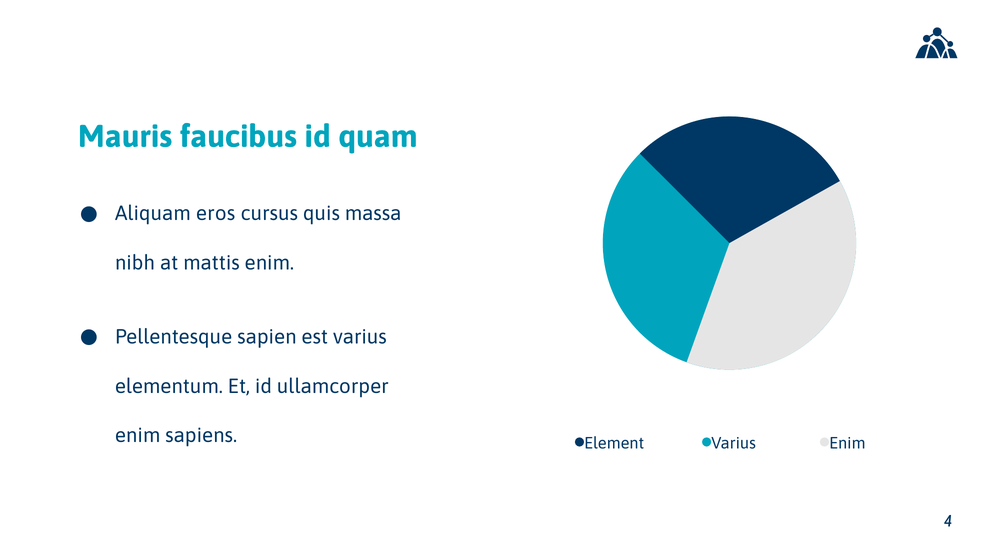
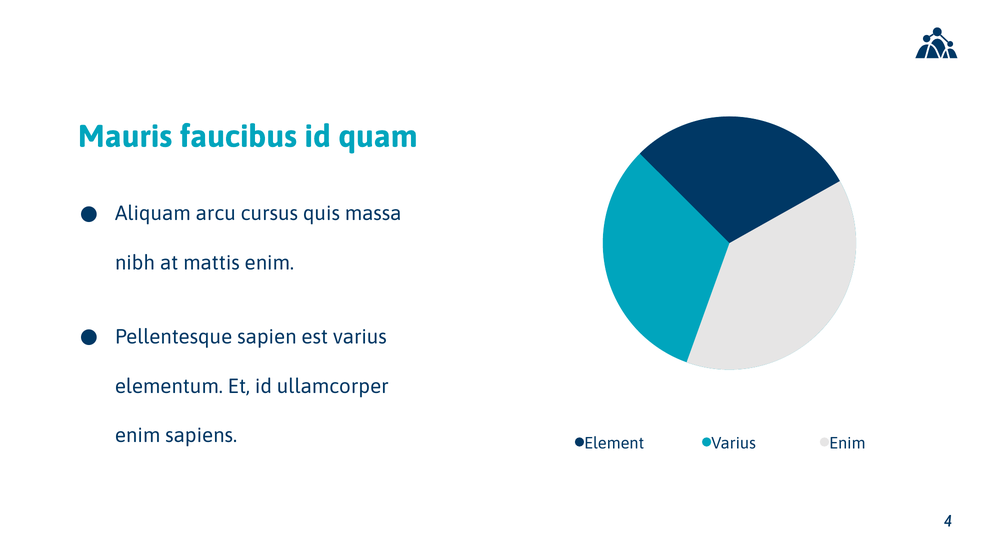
eros: eros -> arcu
